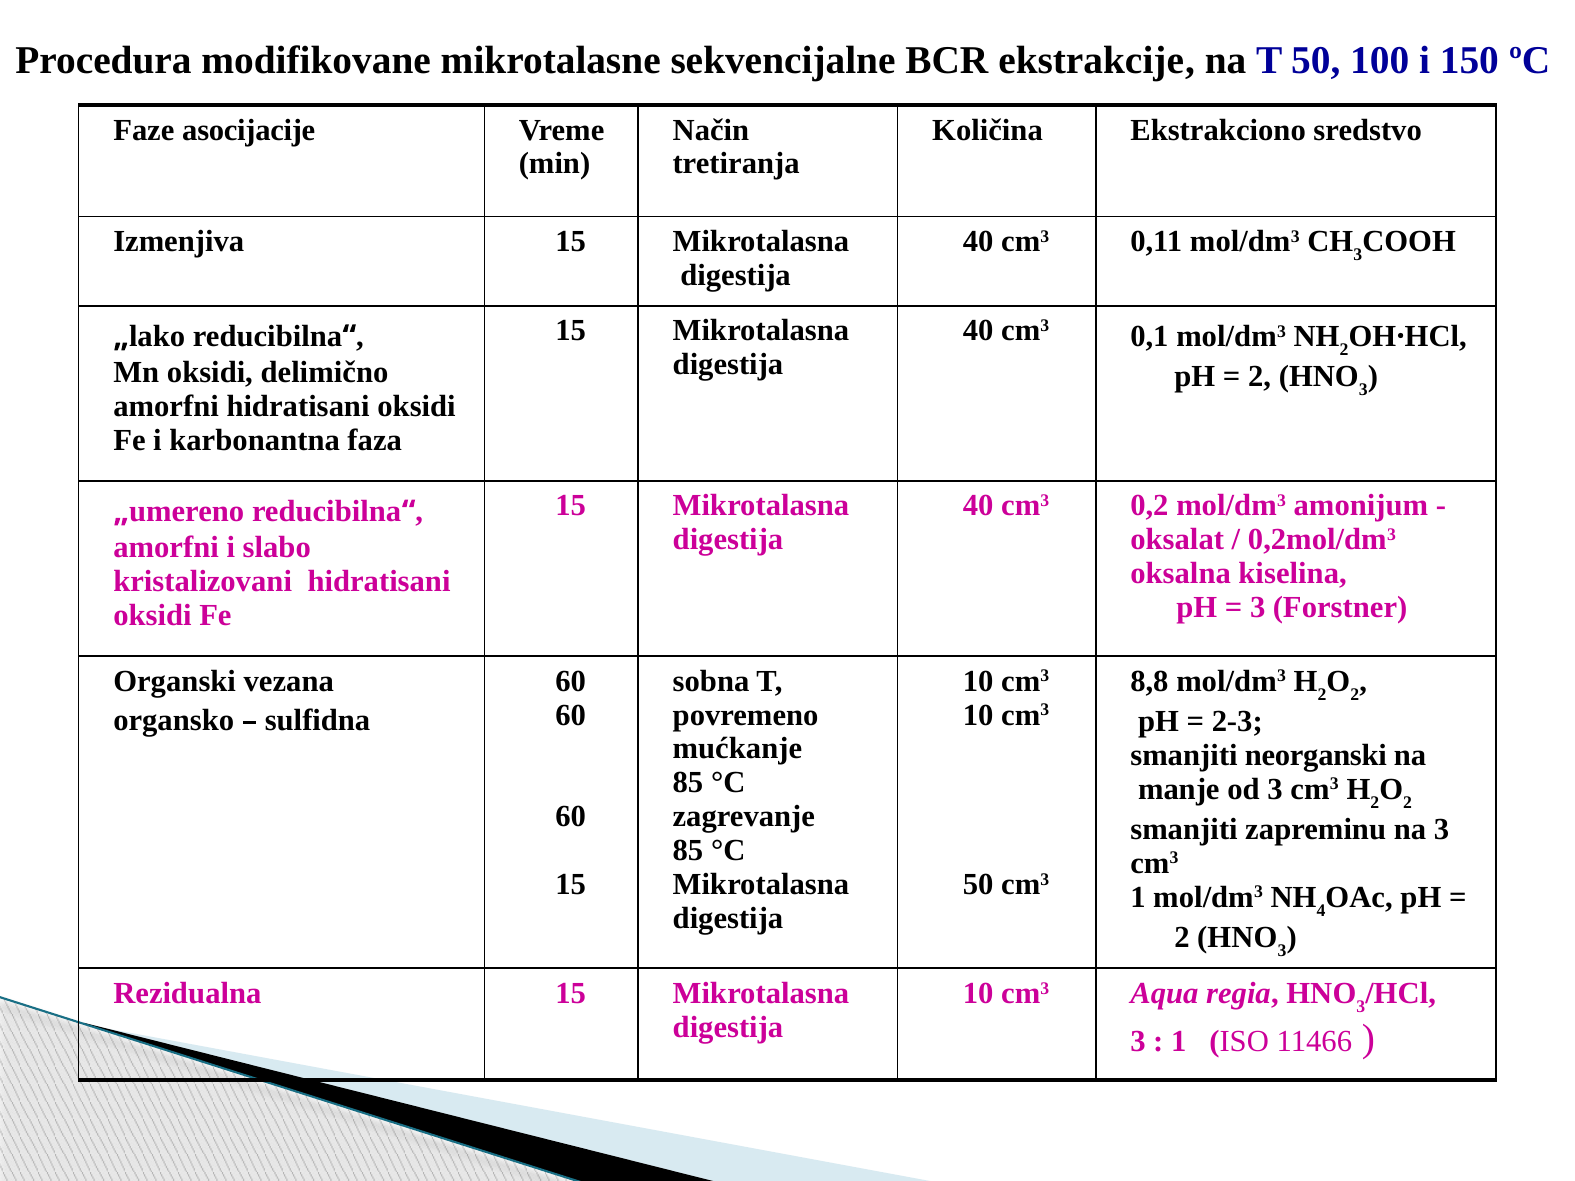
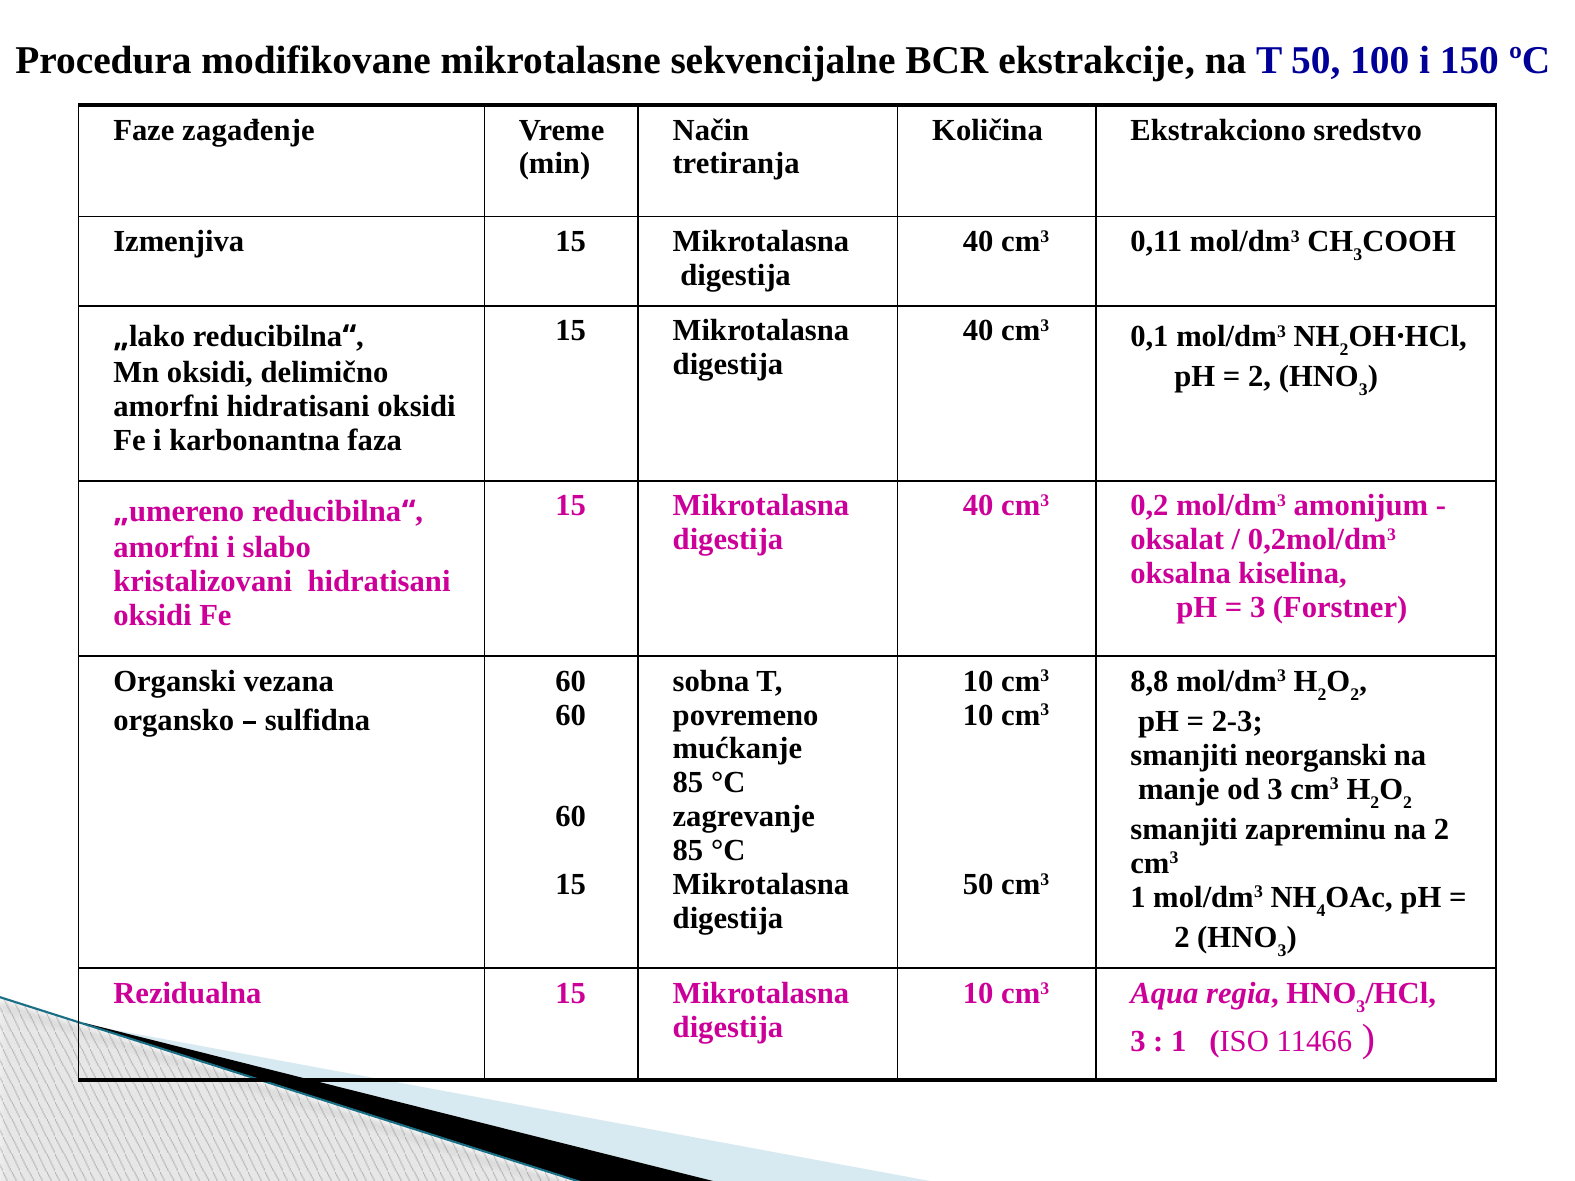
asocijacije: asocijacije -> zagađenje
na 3: 3 -> 2
